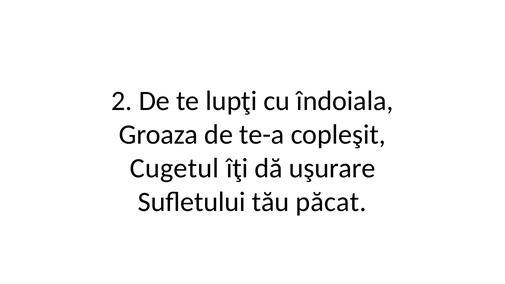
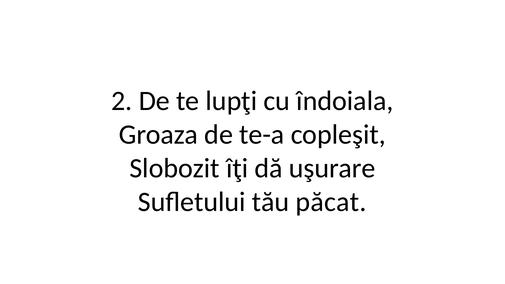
Cugetul: Cugetul -> Slobozit
